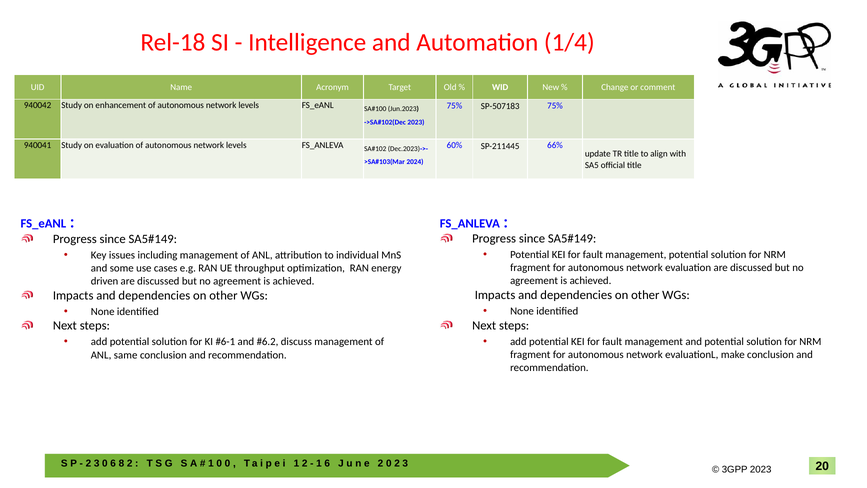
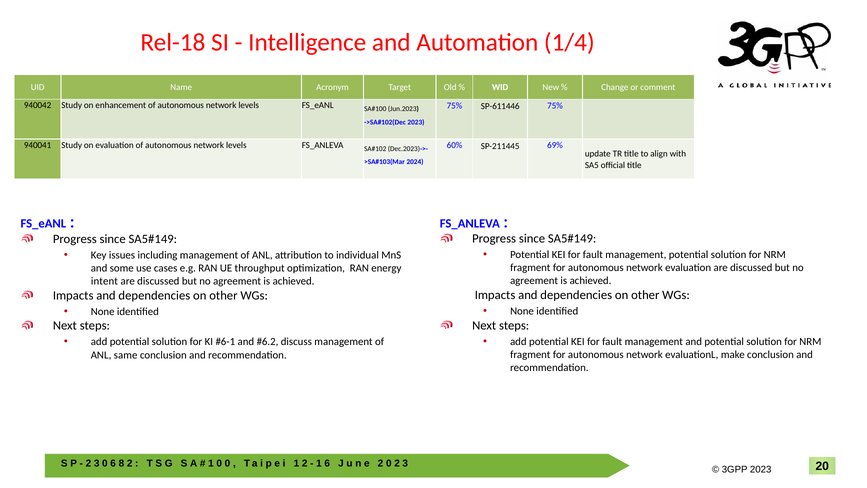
SP-507183: SP-507183 -> SP-611446
66%: 66% -> 69%
driven: driven -> intent
